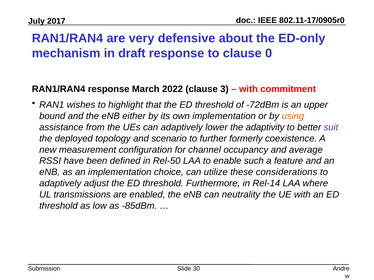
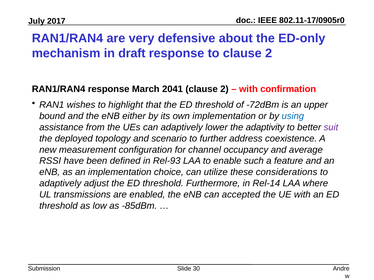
to clause 0: 0 -> 2
2022: 2022 -> 2041
3 at (224, 89): 3 -> 2
commitment: commitment -> confirmation
using colour: orange -> blue
formerly: formerly -> address
Rel-50: Rel-50 -> Rel-93
neutrality: neutrality -> accepted
